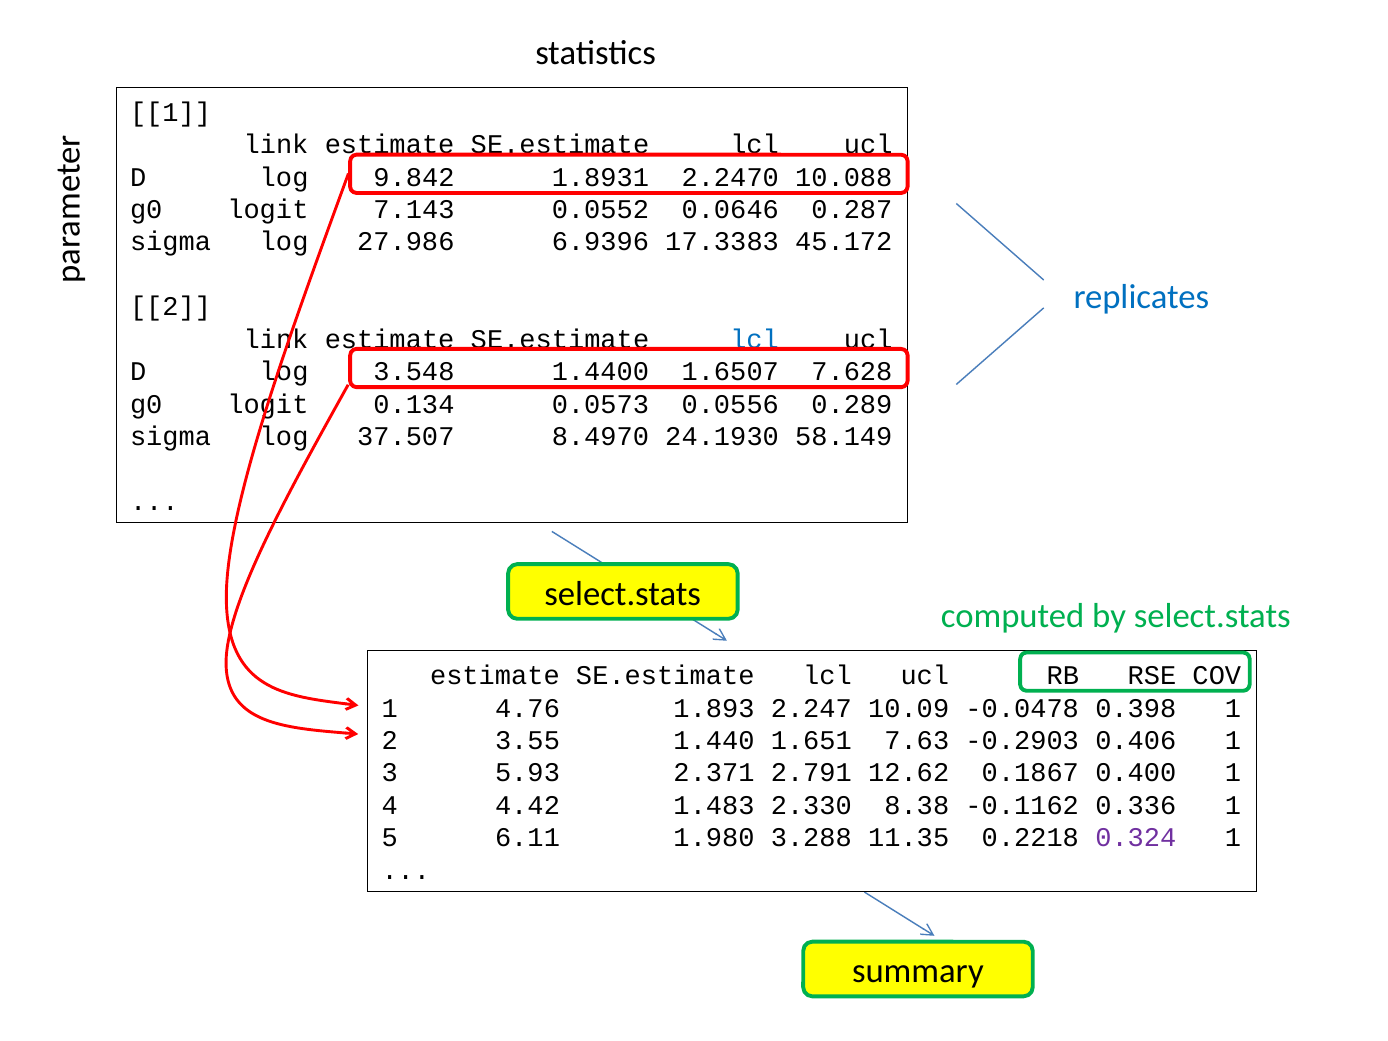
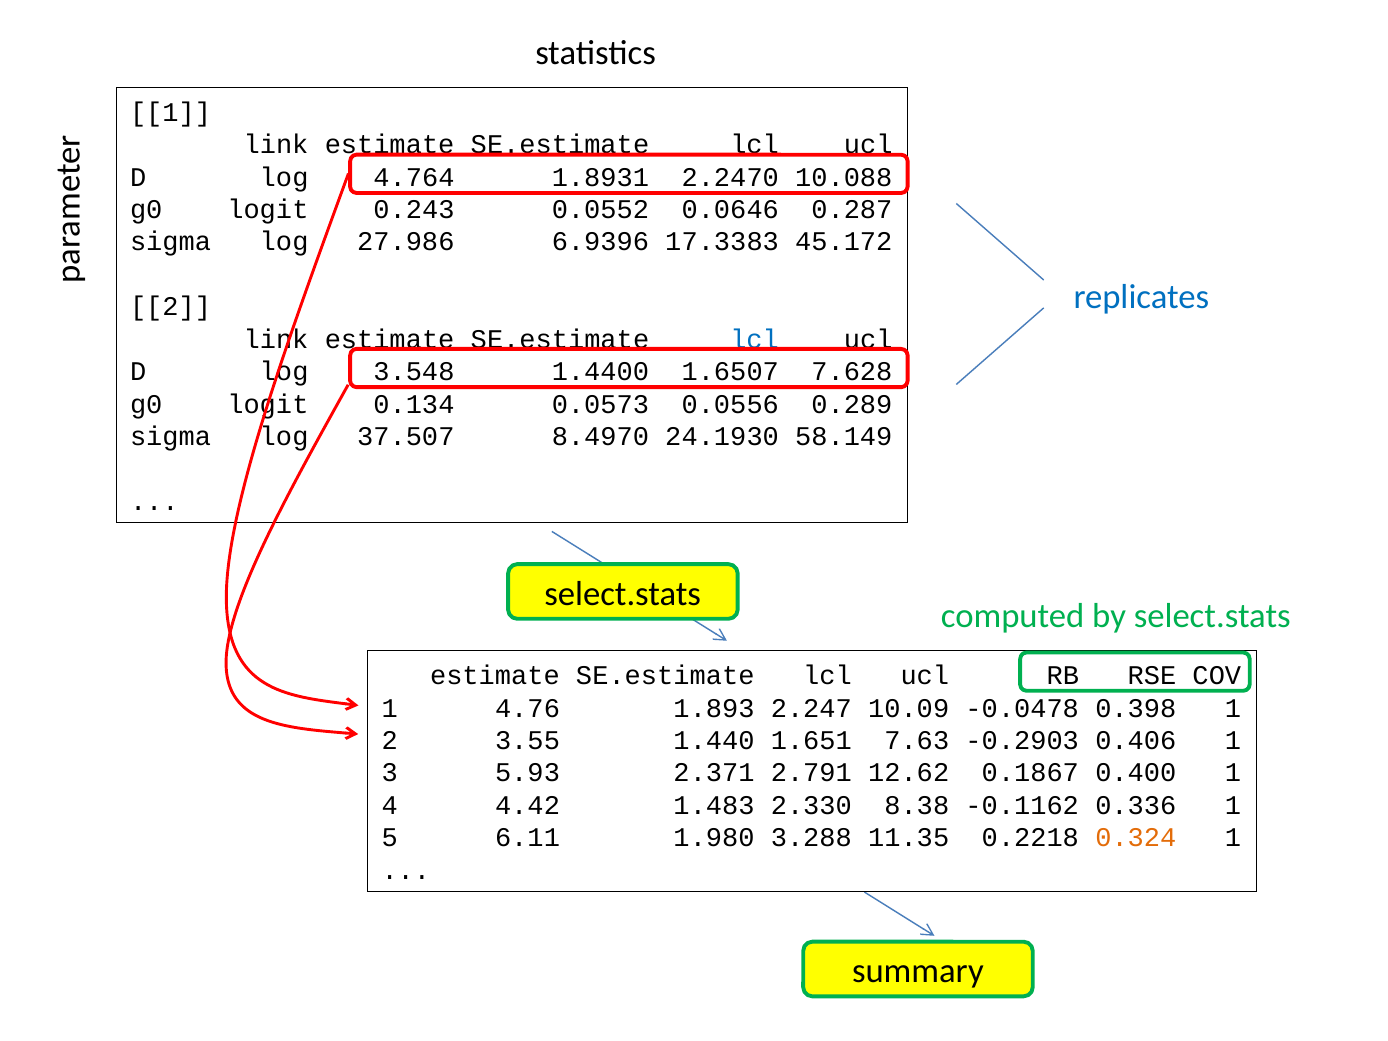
9.842: 9.842 -> 4.764
7.143: 7.143 -> 0.243
0.324 colour: purple -> orange
